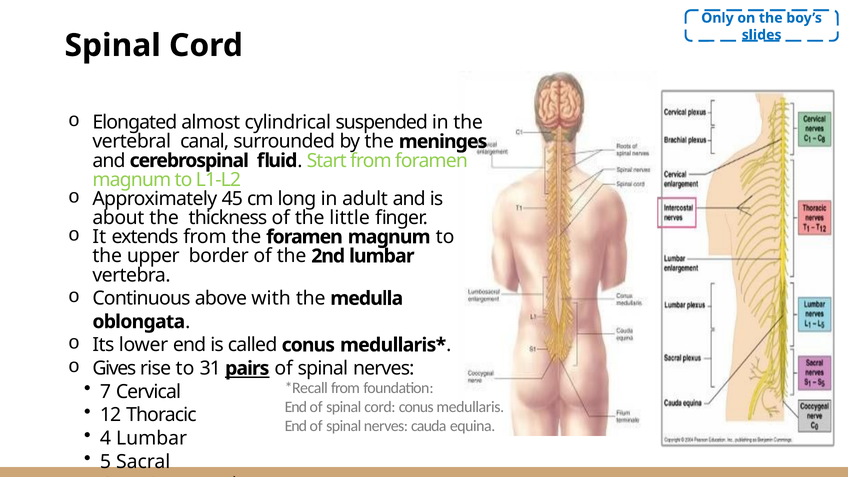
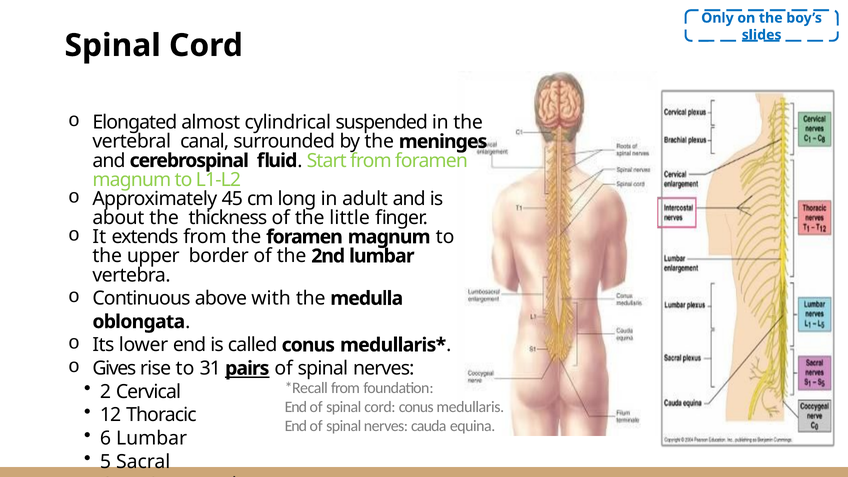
7: 7 -> 2
4: 4 -> 6
